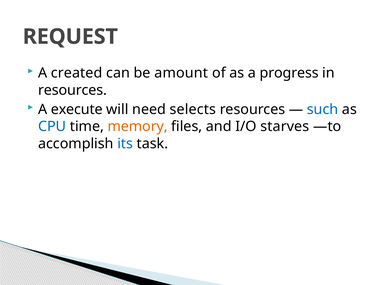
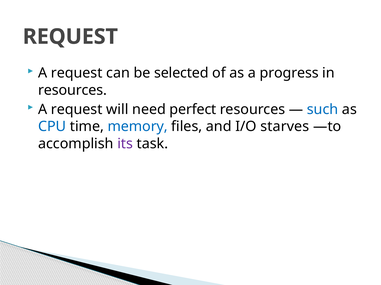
created at (77, 73): created -> request
amount: amount -> selected
execute at (77, 110): execute -> request
selects: selects -> perfect
memory colour: orange -> blue
its colour: blue -> purple
